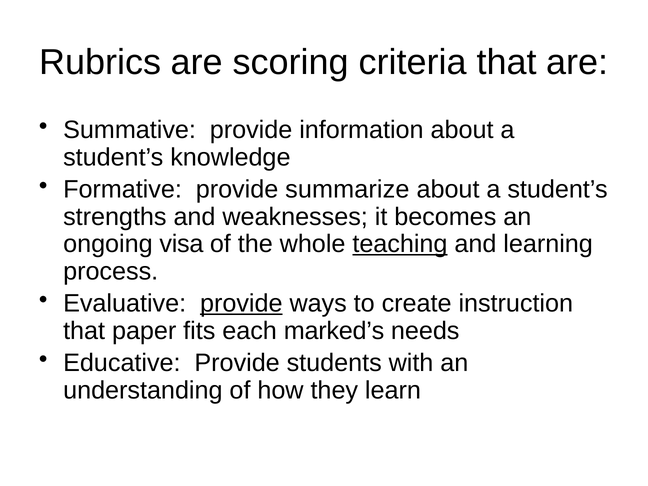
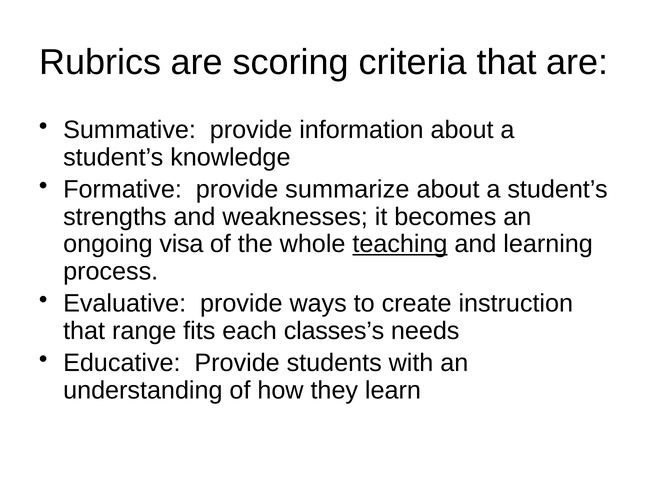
provide at (241, 304) underline: present -> none
paper: paper -> range
marked’s: marked’s -> classes’s
